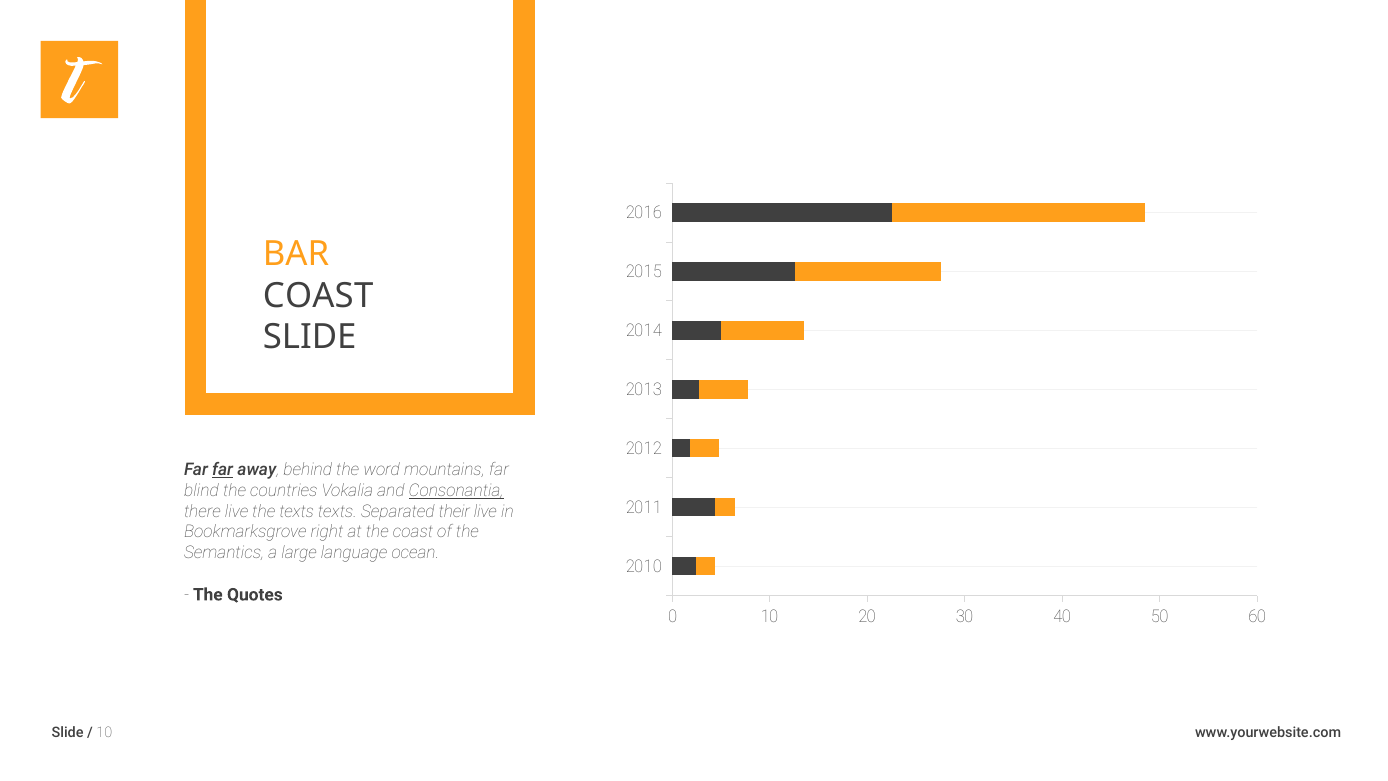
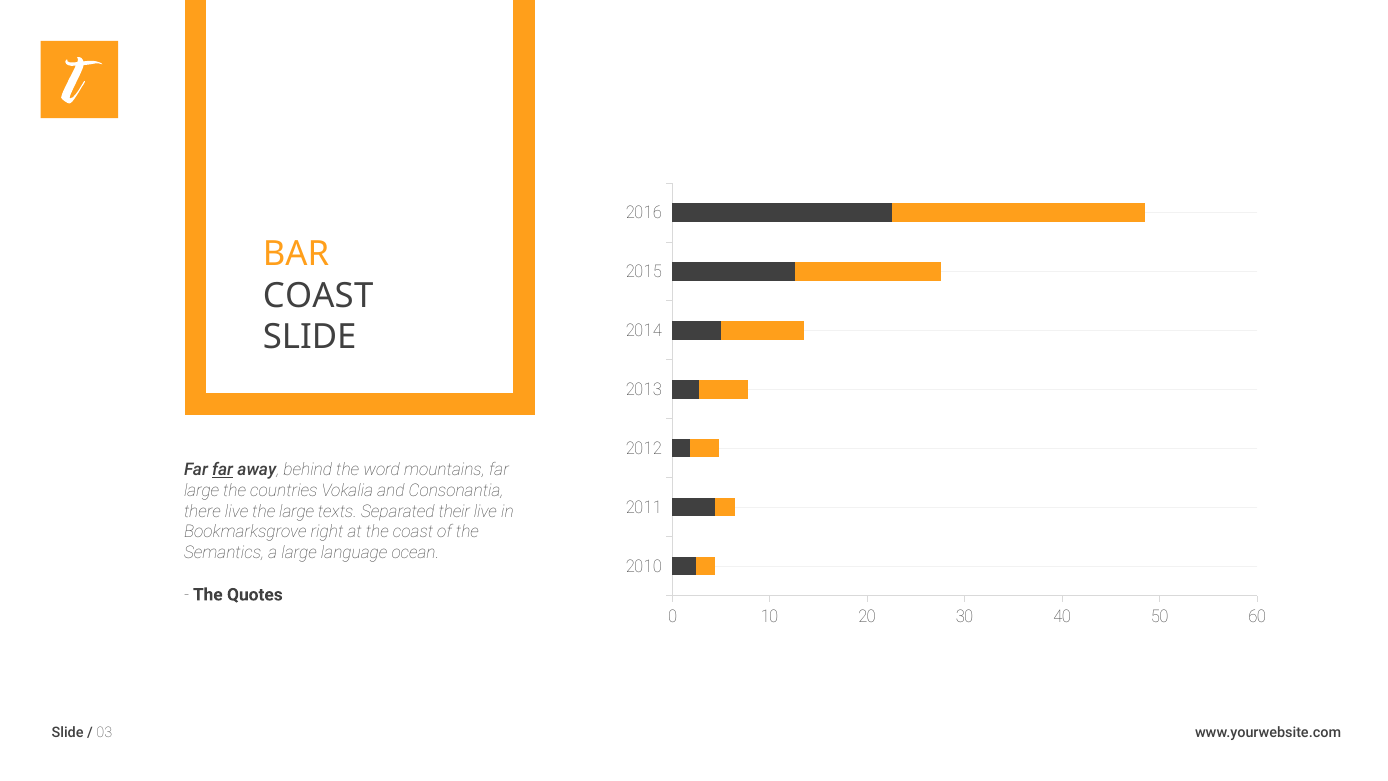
blind at (201, 490): blind -> large
Consonantia underline: present -> none
the texts: texts -> large
10 at (104, 732): 10 -> 03
